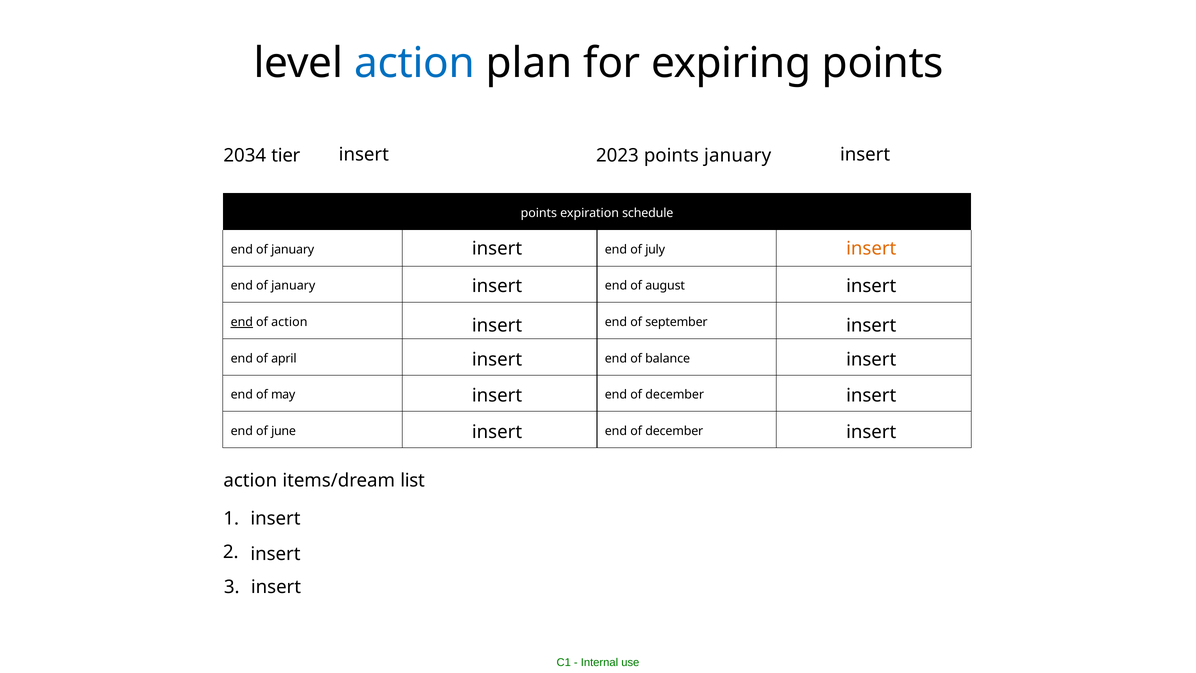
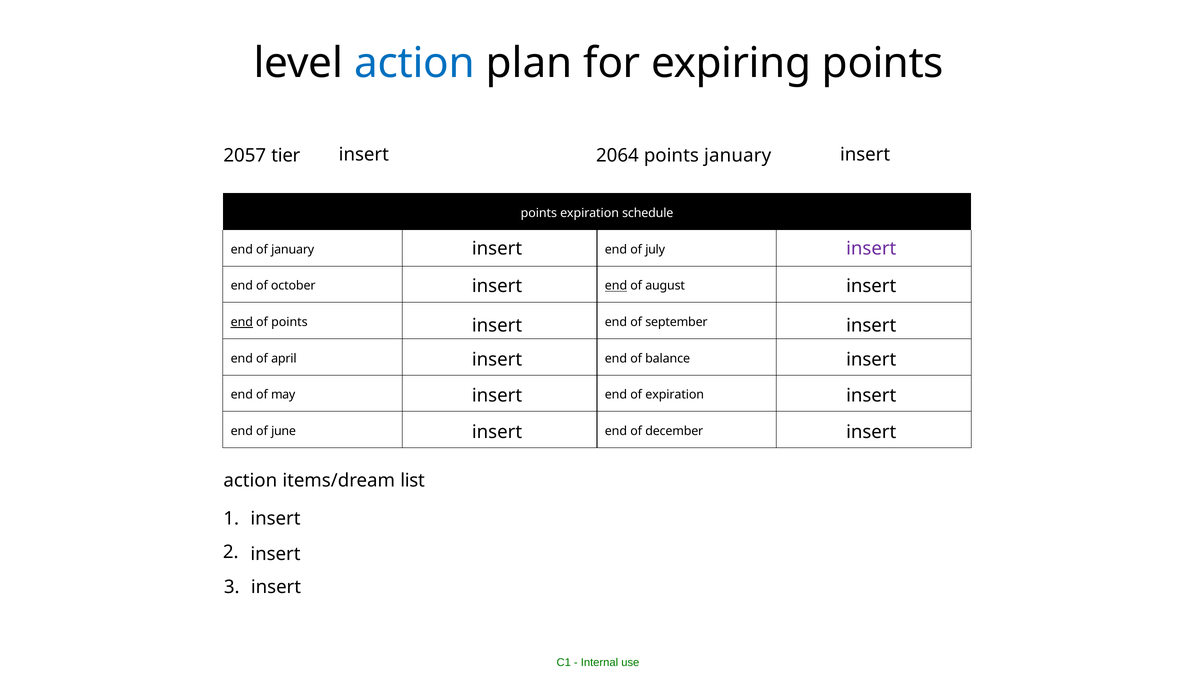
2034: 2034 -> 2057
2023: 2023 -> 2064
insert at (871, 248) colour: orange -> purple
january at (293, 286): january -> october
end at (616, 286) underline: none -> present
of action: action -> points
december at (675, 395): december -> expiration
